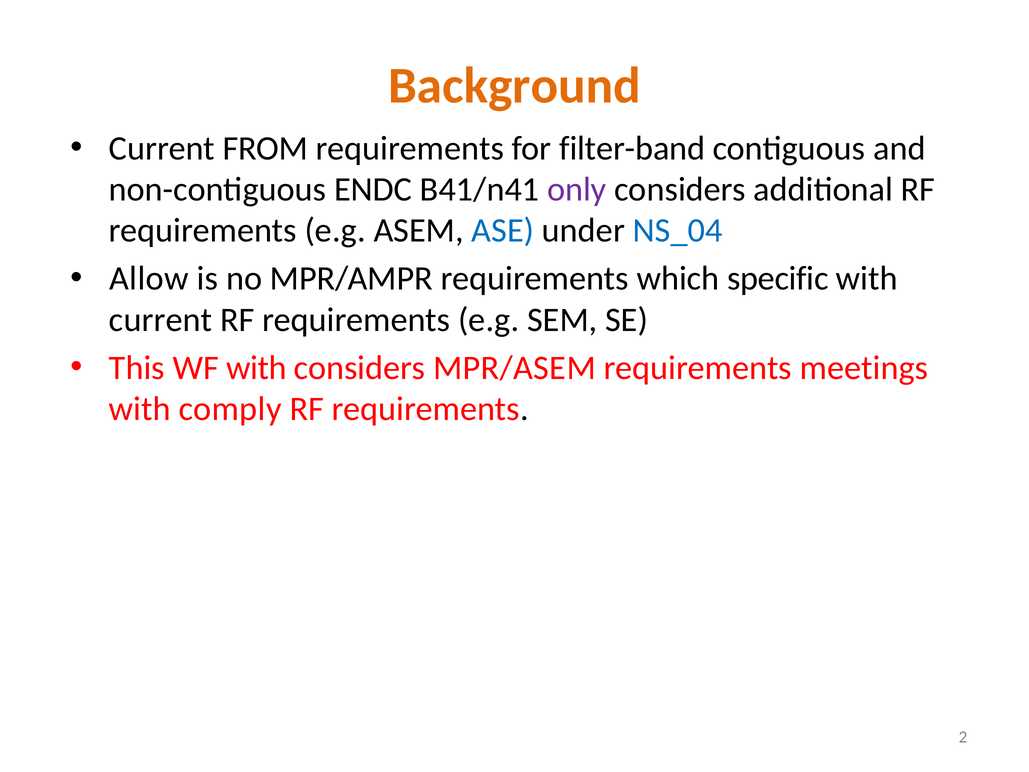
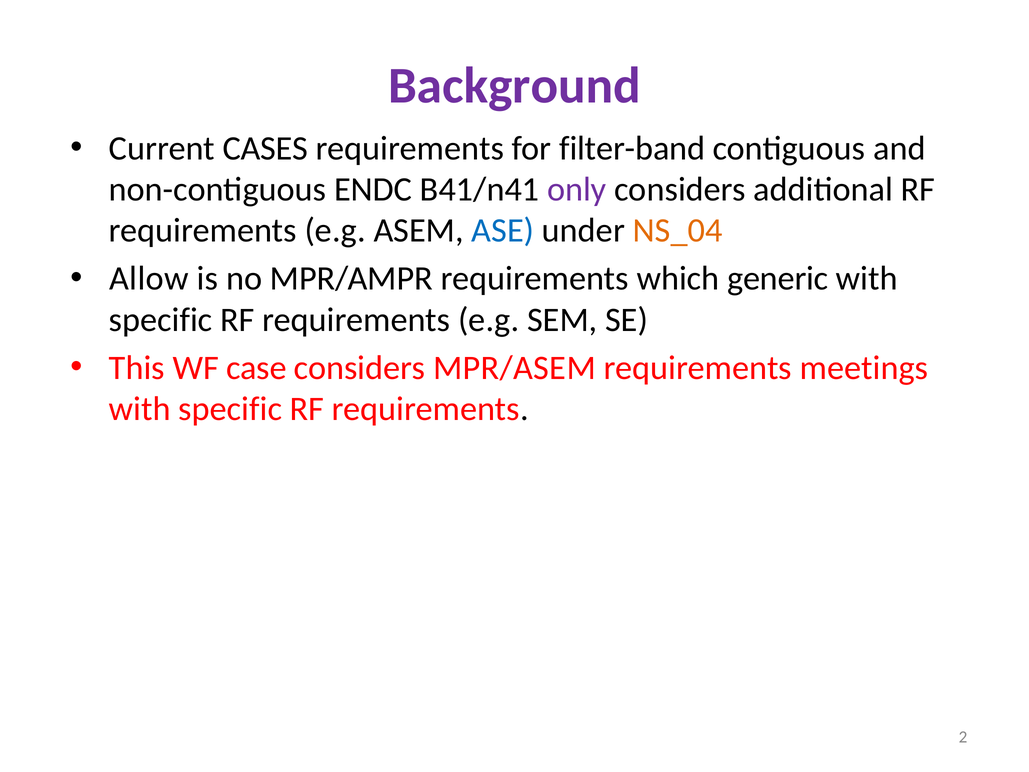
Background colour: orange -> purple
FROM: FROM -> CASES
NS_04 colour: blue -> orange
specific: specific -> generic
current at (161, 320): current -> specific
WF with: with -> case
comply at (230, 409): comply -> specific
